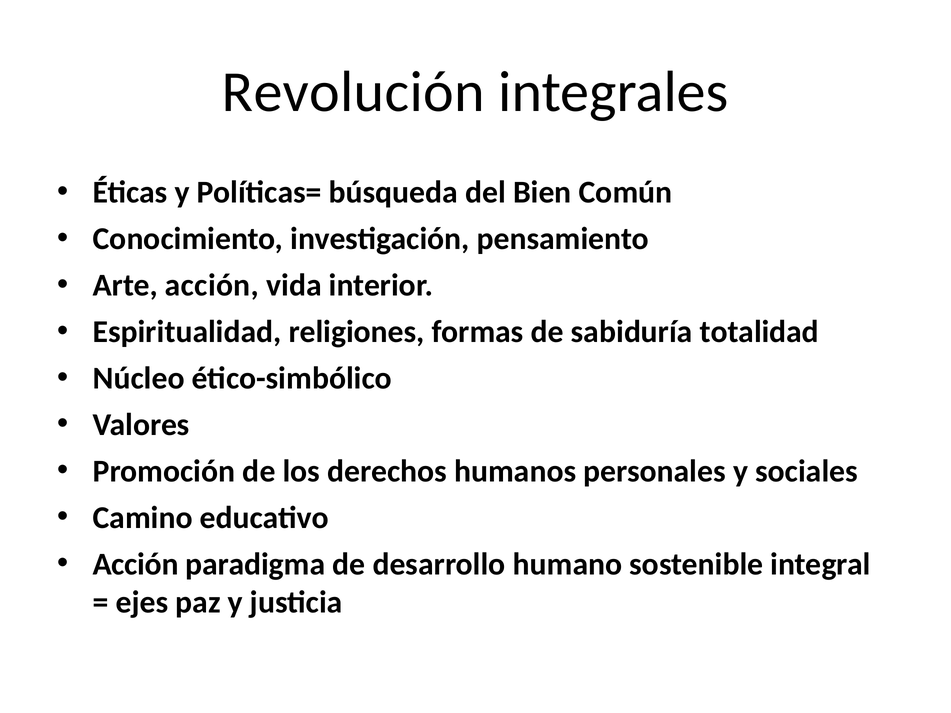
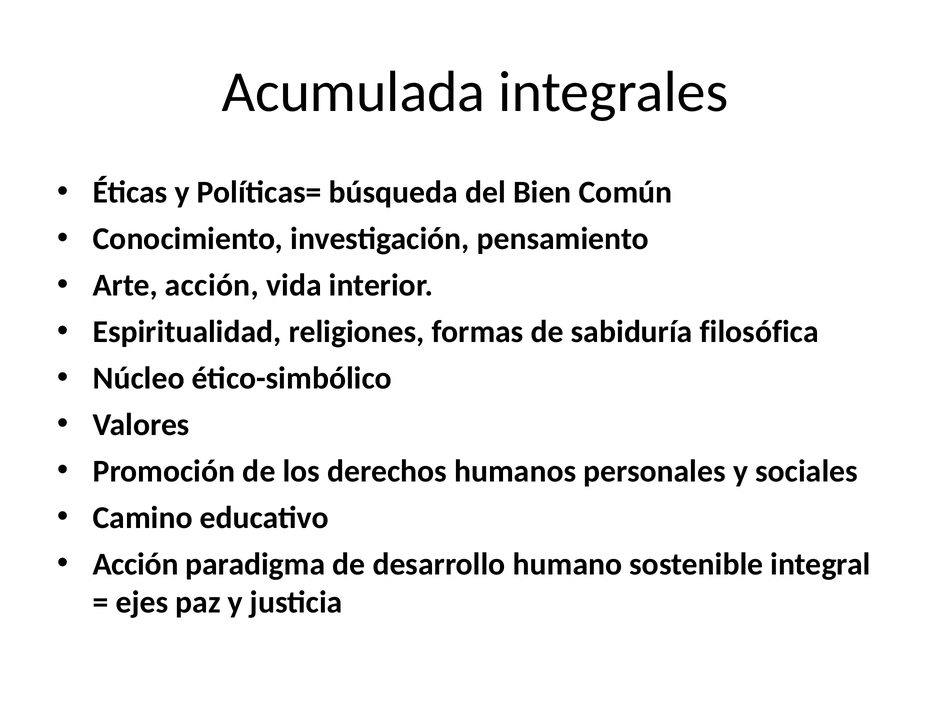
Revolución: Revolución -> Acumulada
totalidad: totalidad -> filosófica
